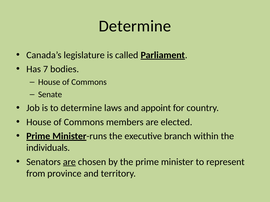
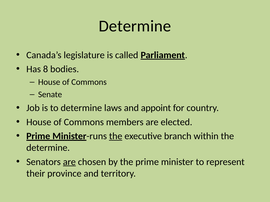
7: 7 -> 8
the at (116, 136) underline: none -> present
individuals at (48, 148): individuals -> determine
from: from -> their
